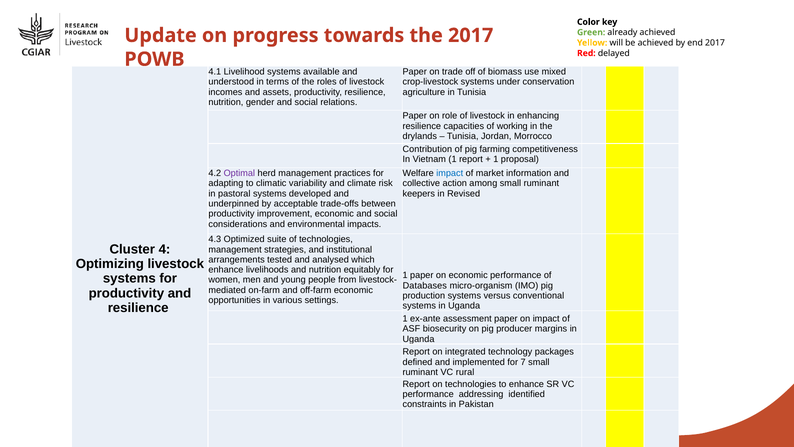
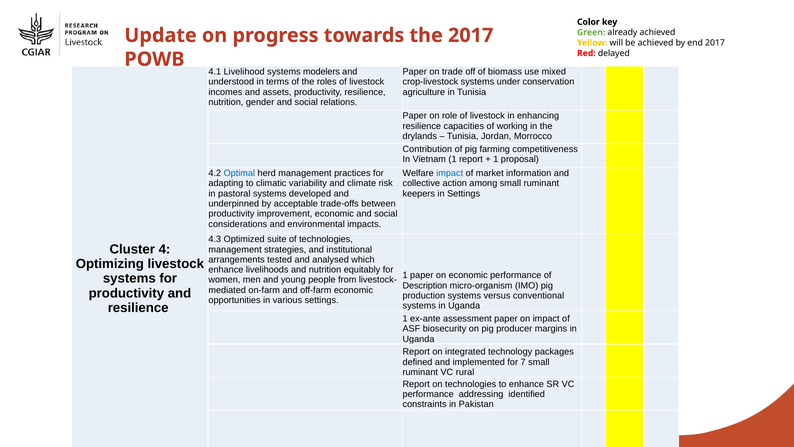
available: available -> modelers
Optimal colour: purple -> blue
in Revised: Revised -> Settings
Databases: Databases -> Description
